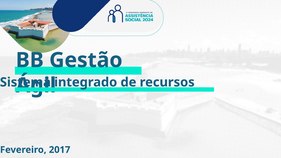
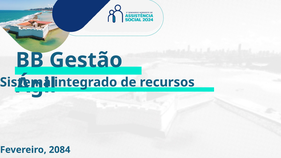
2017: 2017 -> 2084
